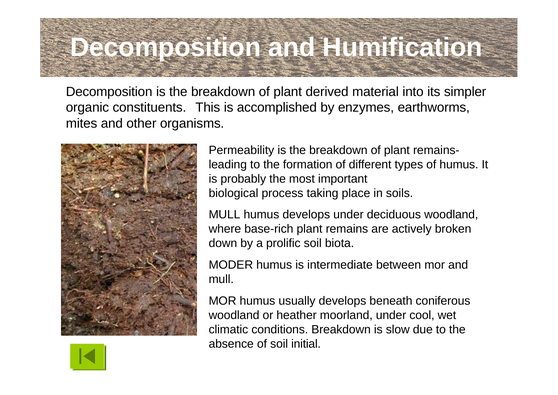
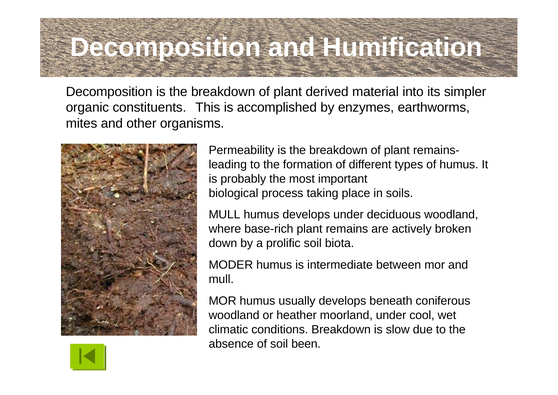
initial: initial -> been
